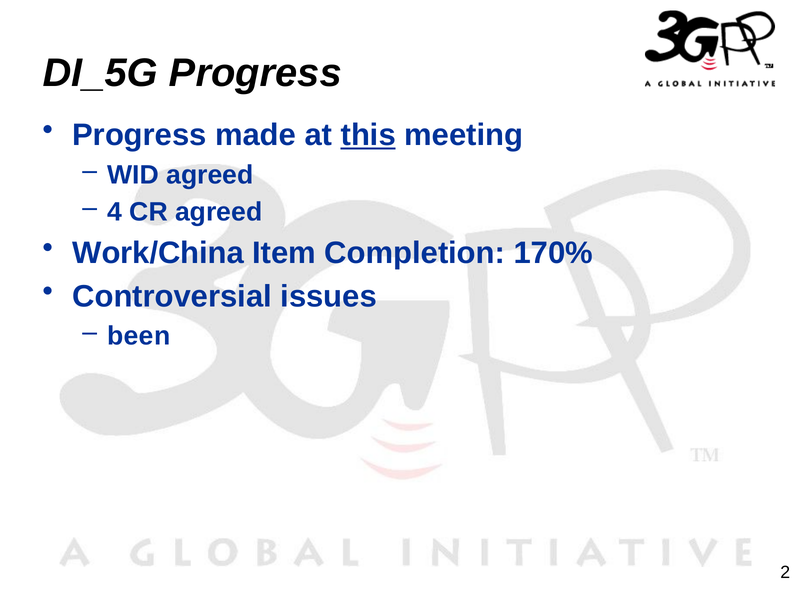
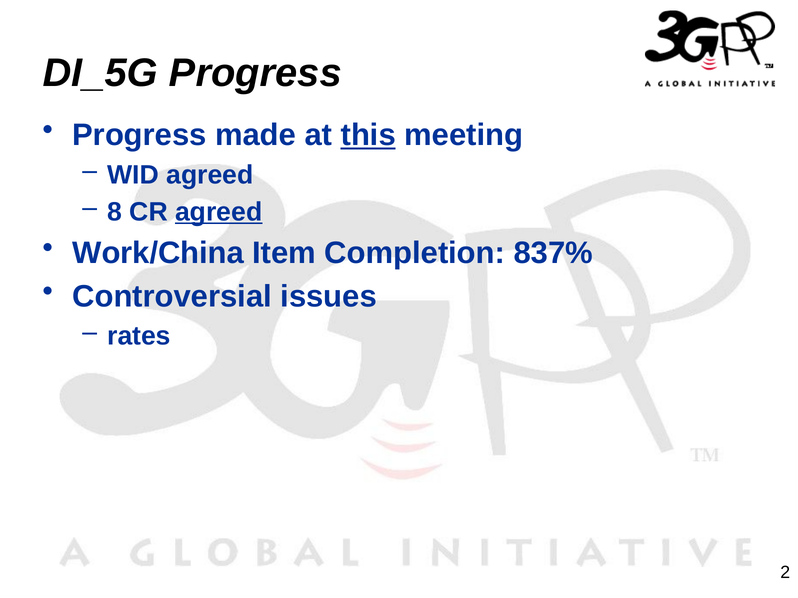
4: 4 -> 8
agreed at (219, 212) underline: none -> present
170%: 170% -> 837%
been: been -> rates
